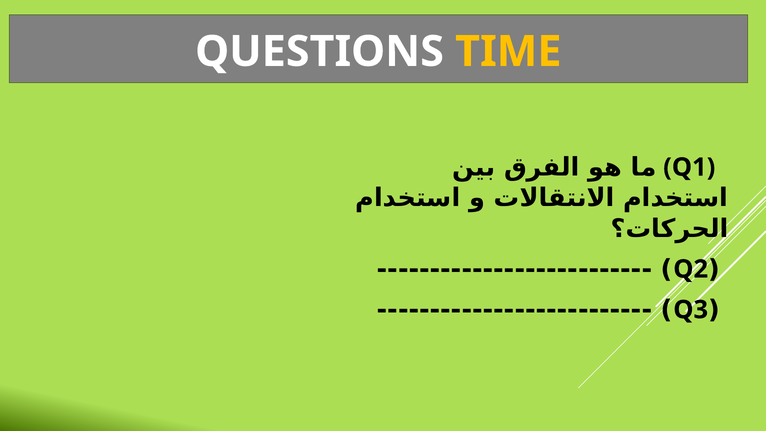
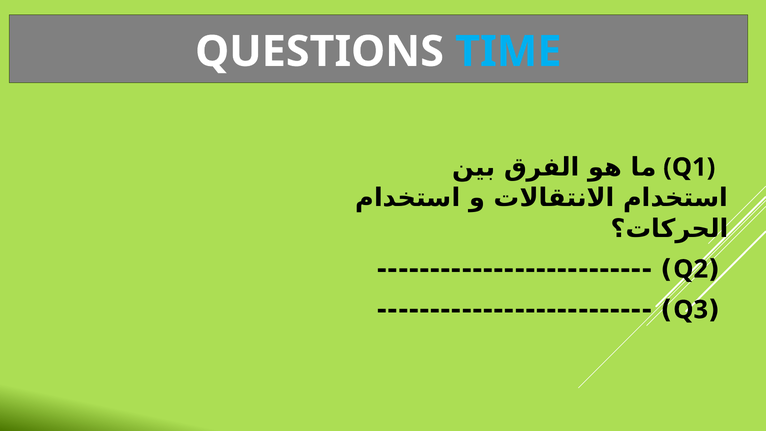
TIME colour: yellow -> light blue
